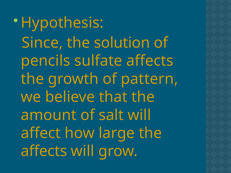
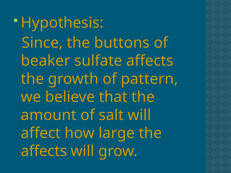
solution: solution -> buttons
pencils: pencils -> beaker
